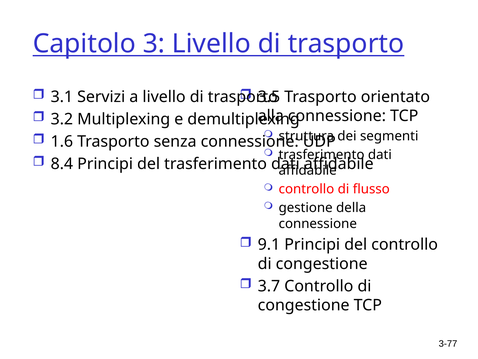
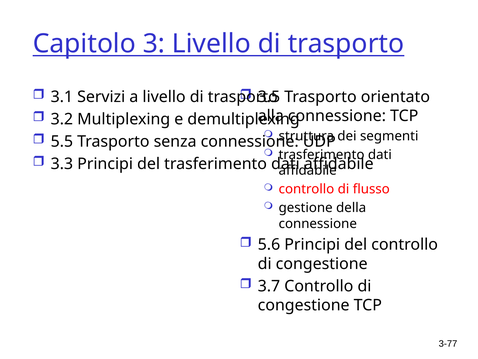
1.6: 1.6 -> 5.5
8.4: 8.4 -> 3.3
9.1: 9.1 -> 5.6
